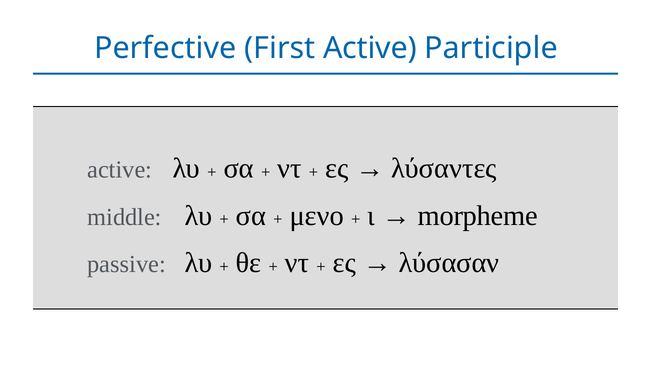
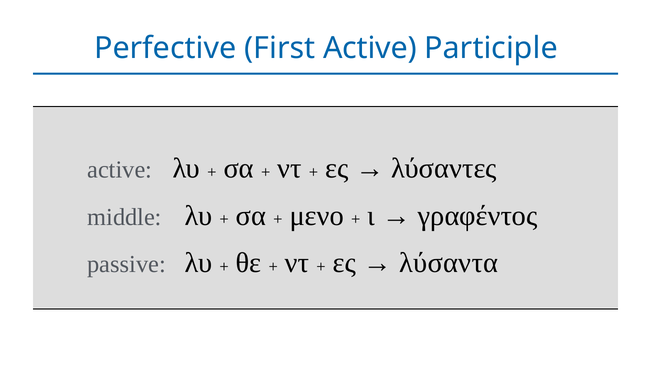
morpheme: morpheme -> γραφέντος
λύσασαν: λύσασαν -> λύσαντα
